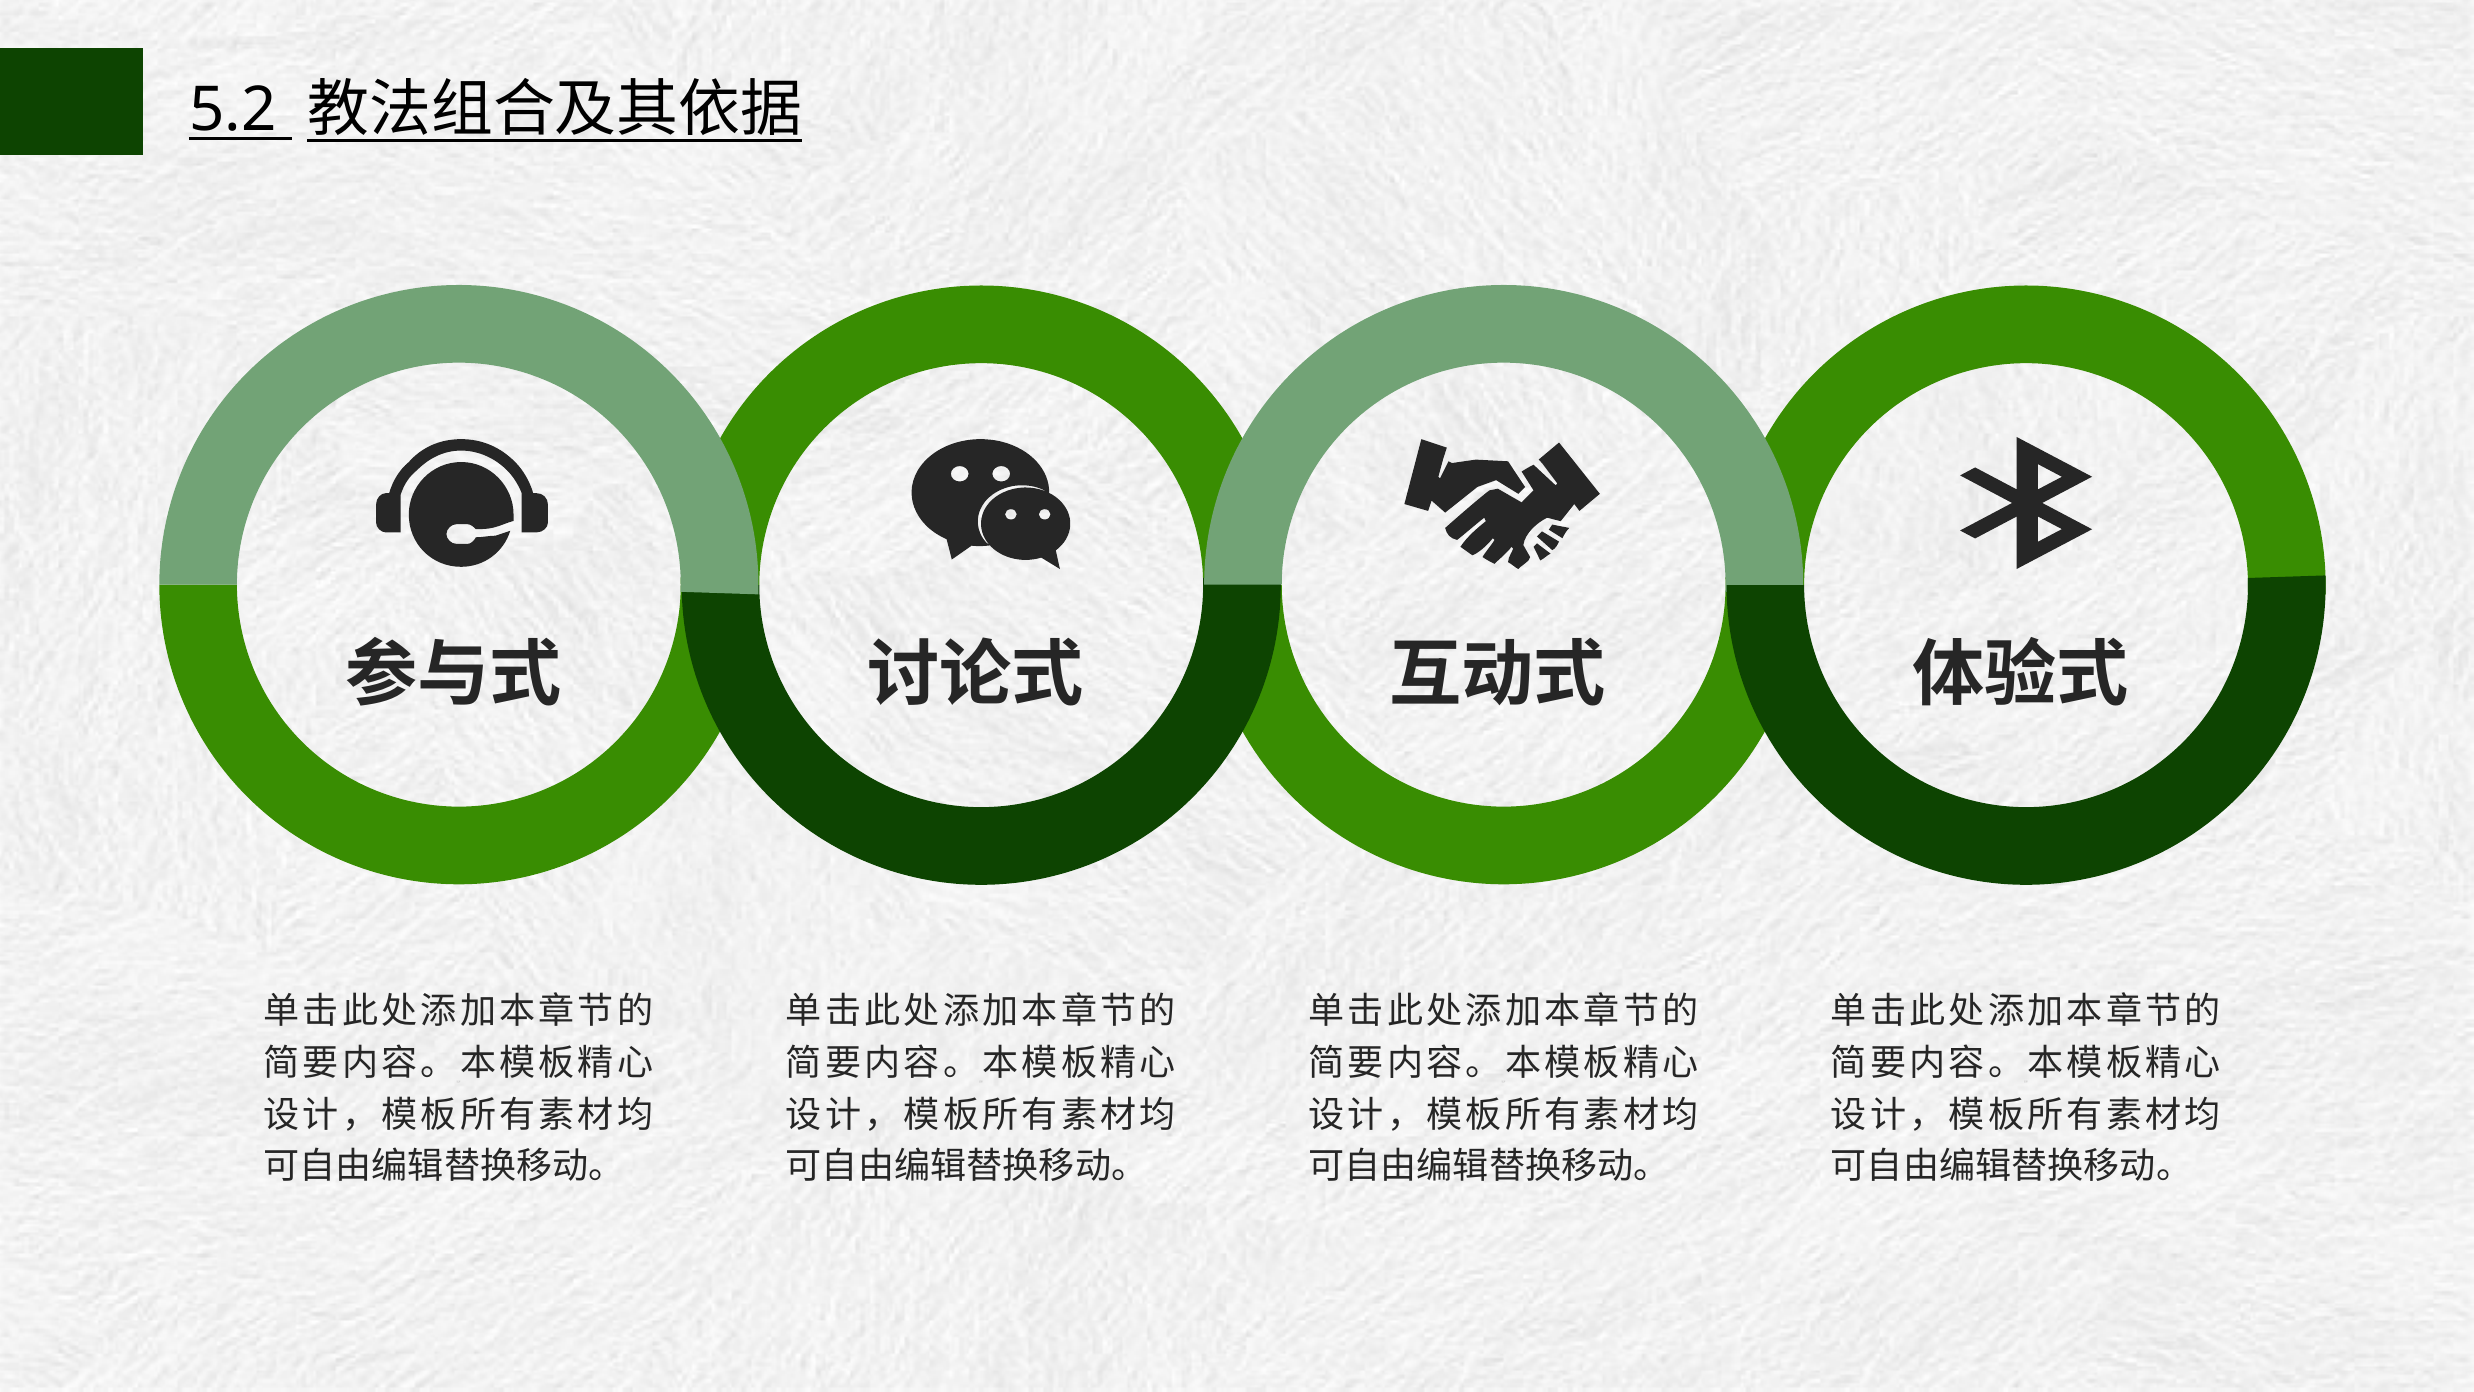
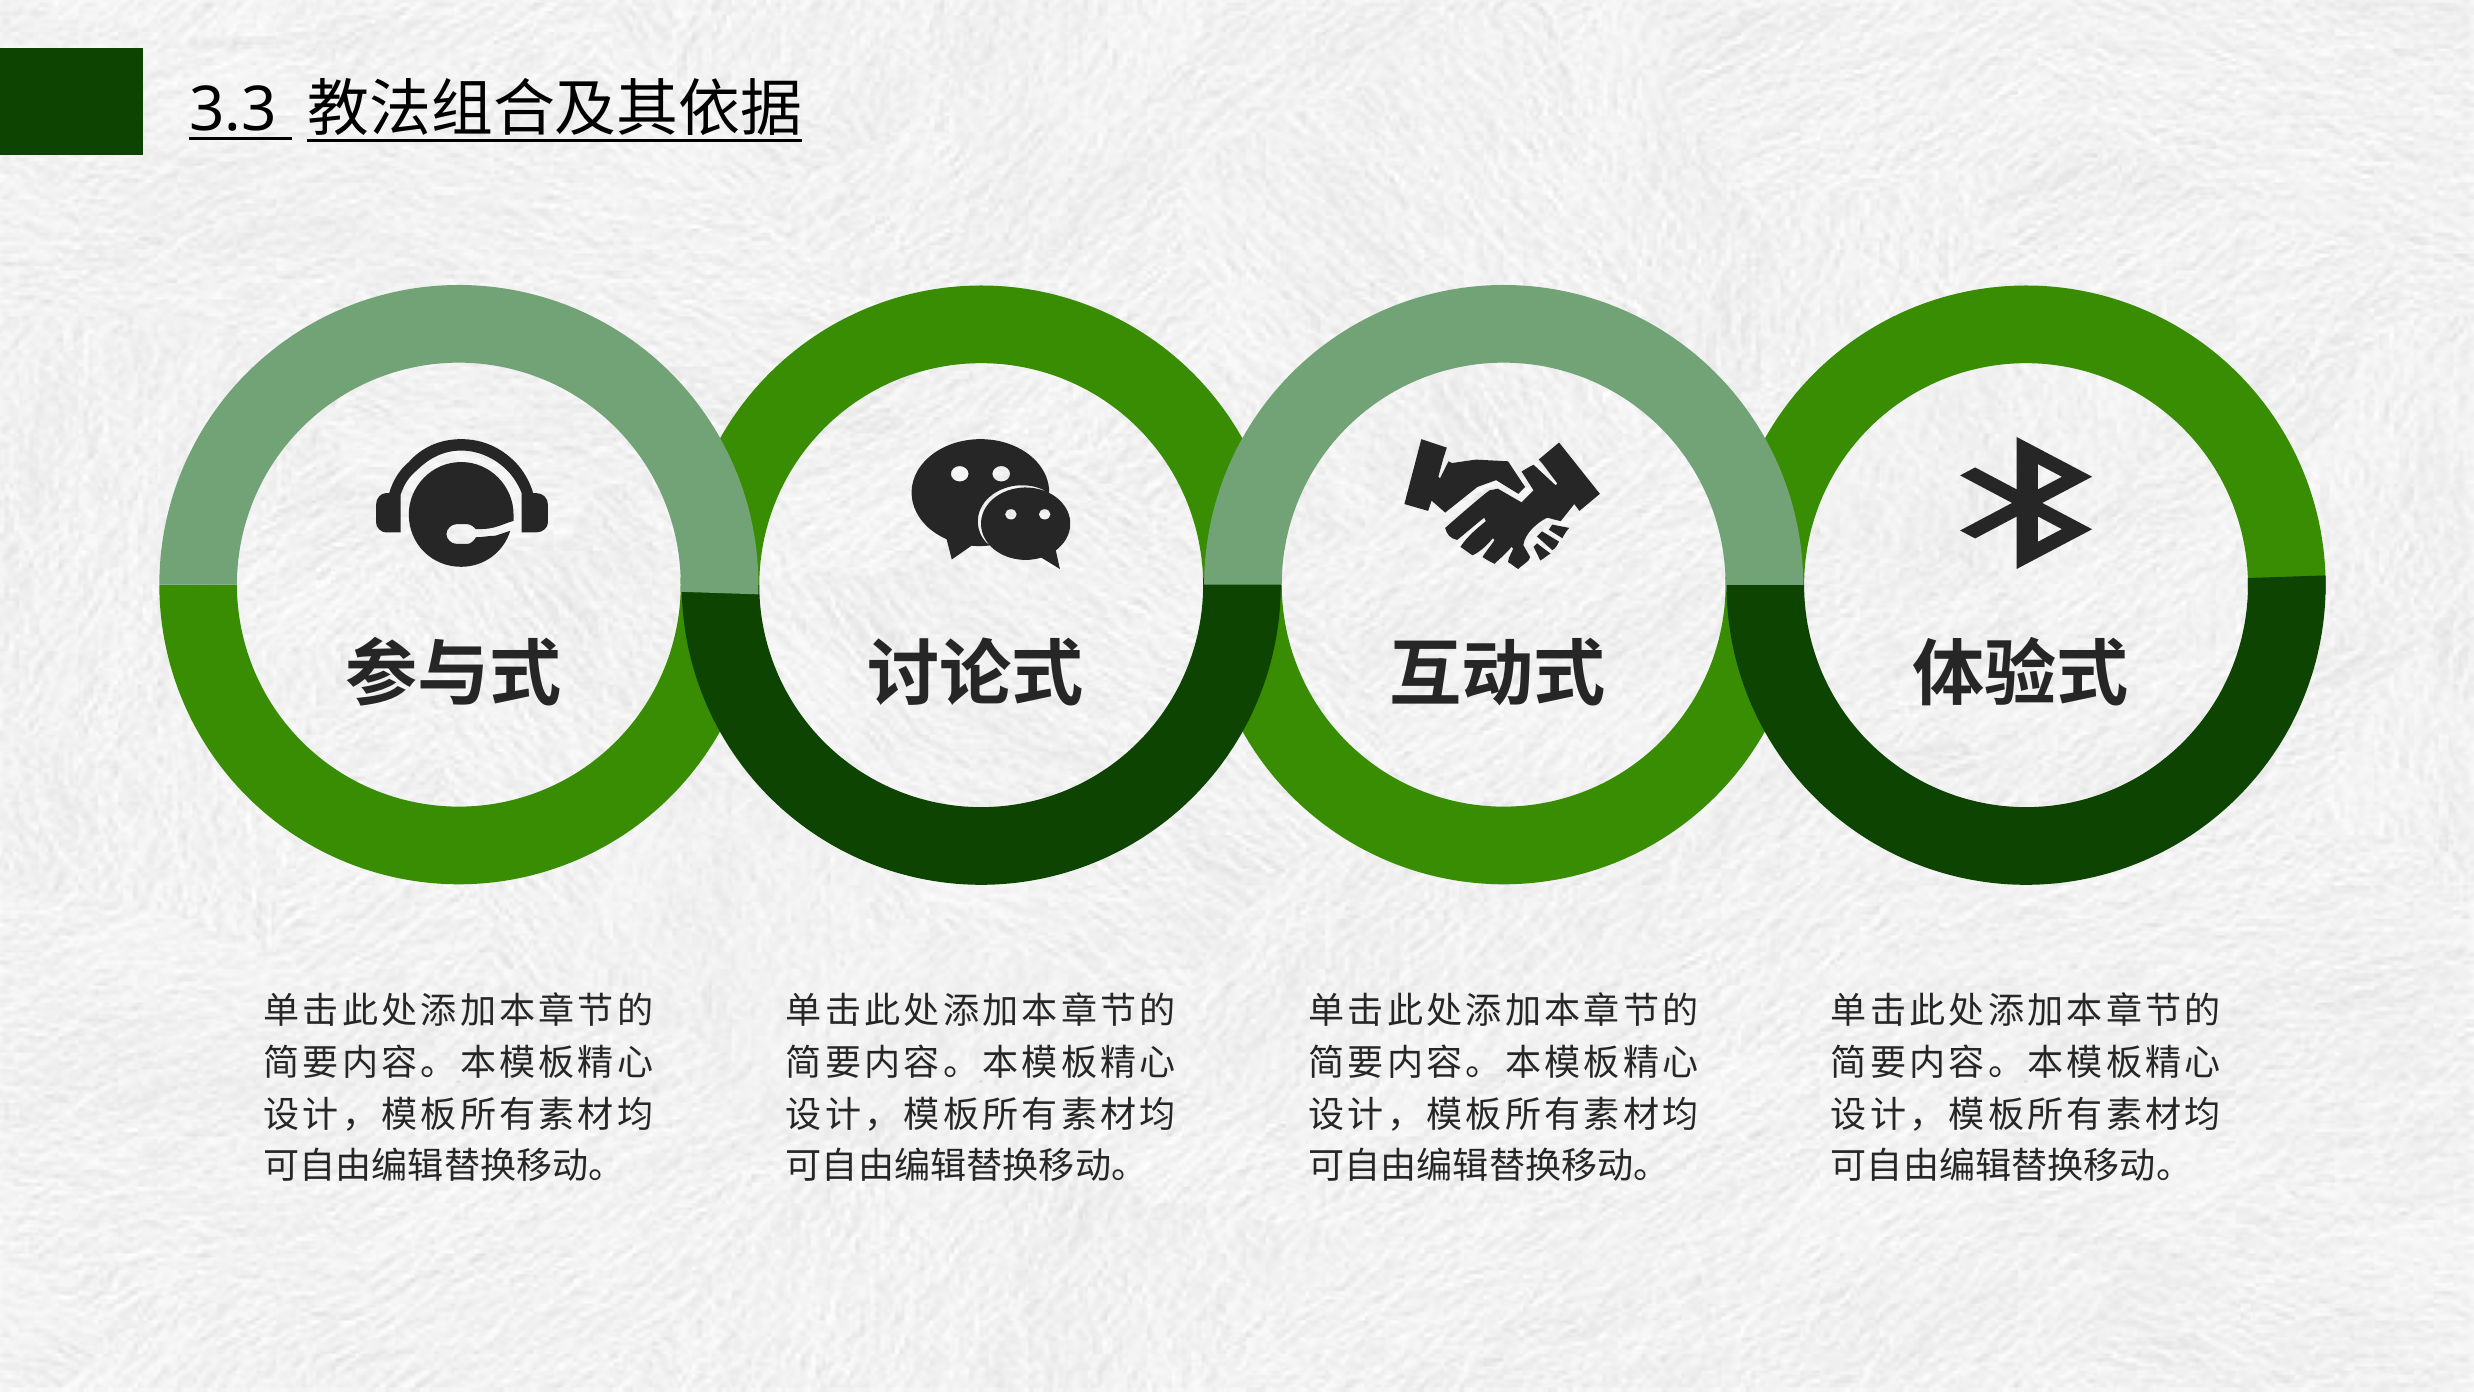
5.2: 5.2 -> 3.3
